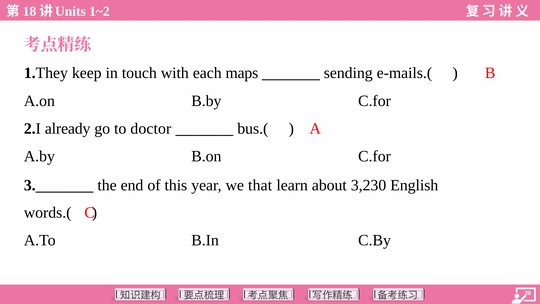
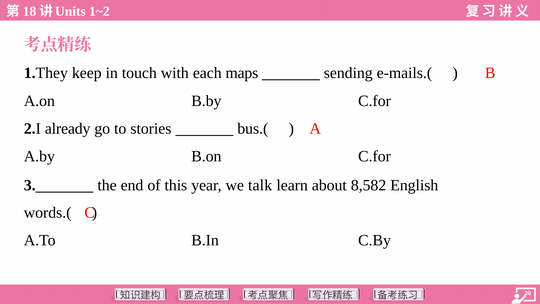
doctor: doctor -> stories
that: that -> talk
3,230: 3,230 -> 8,582
